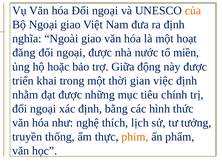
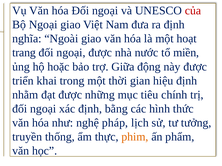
của colour: orange -> red
đăng: đăng -> trang
việc: việc -> hiệu
thích: thích -> pháp
